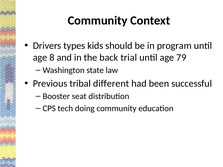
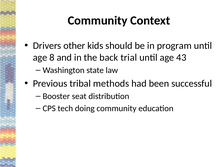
types: types -> other
79: 79 -> 43
different: different -> methods
